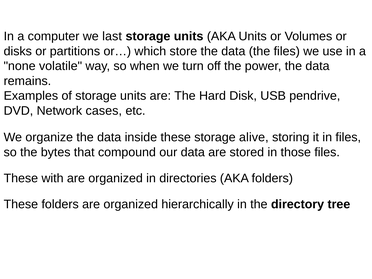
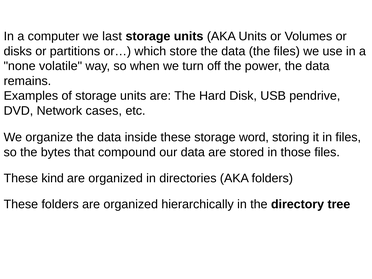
alive: alive -> word
with: with -> kind
